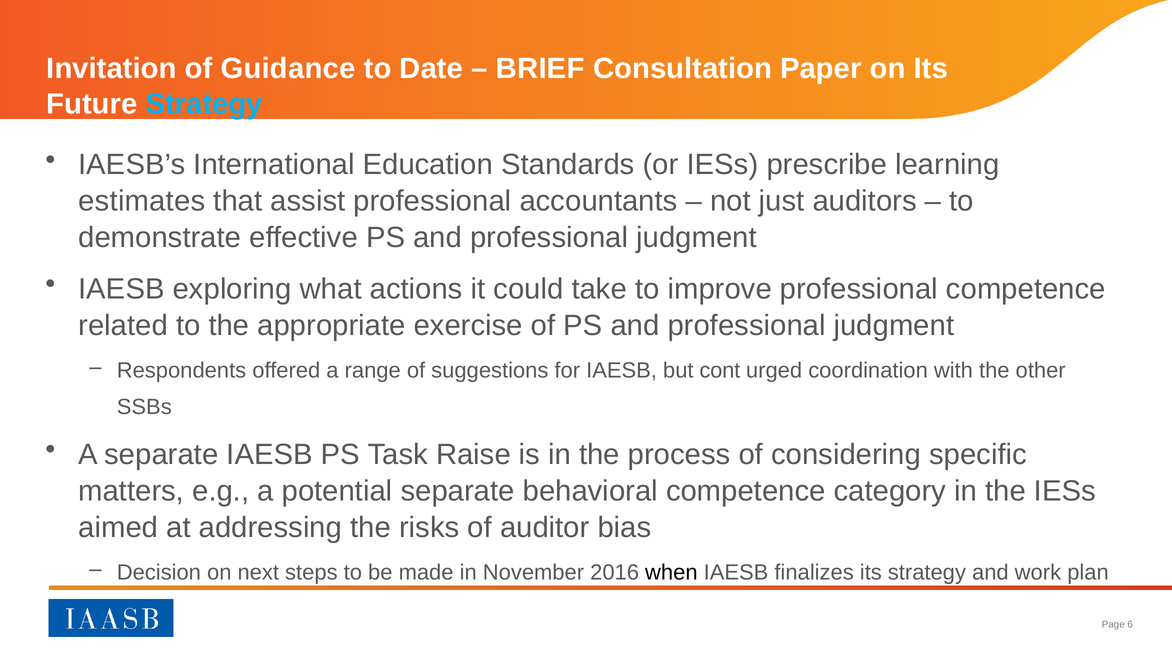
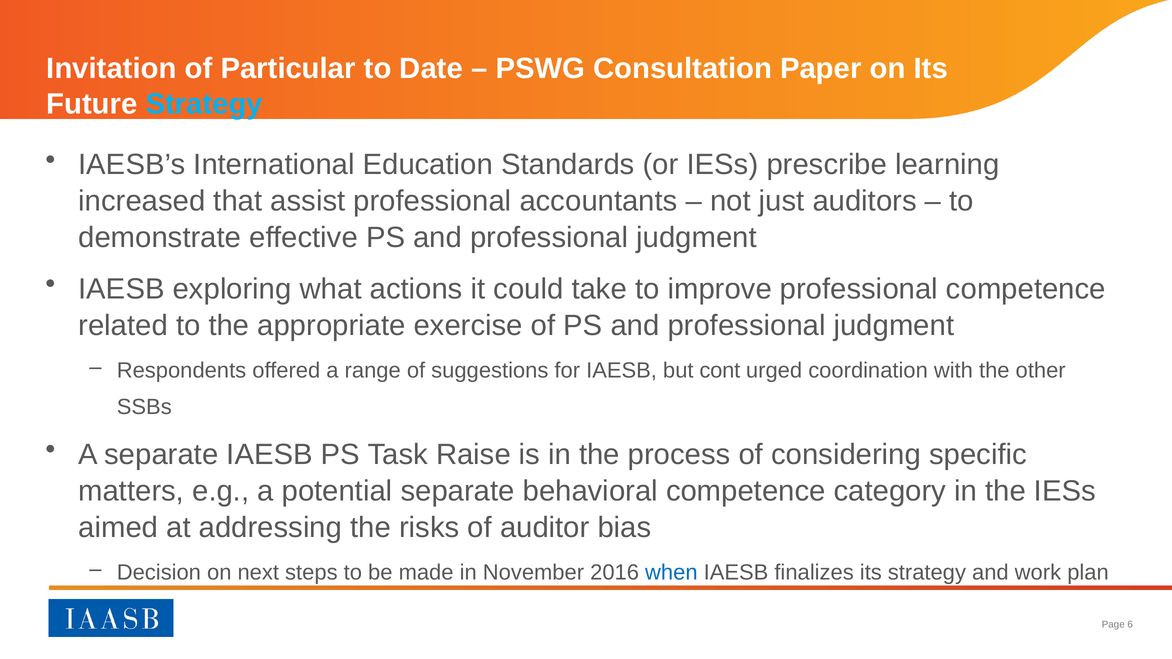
Guidance: Guidance -> Particular
BRIEF: BRIEF -> PSWG
estimates: estimates -> increased
when colour: black -> blue
